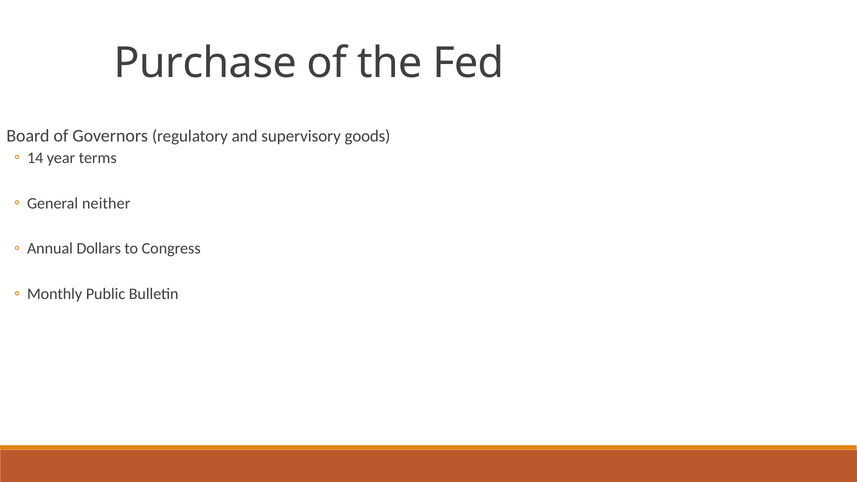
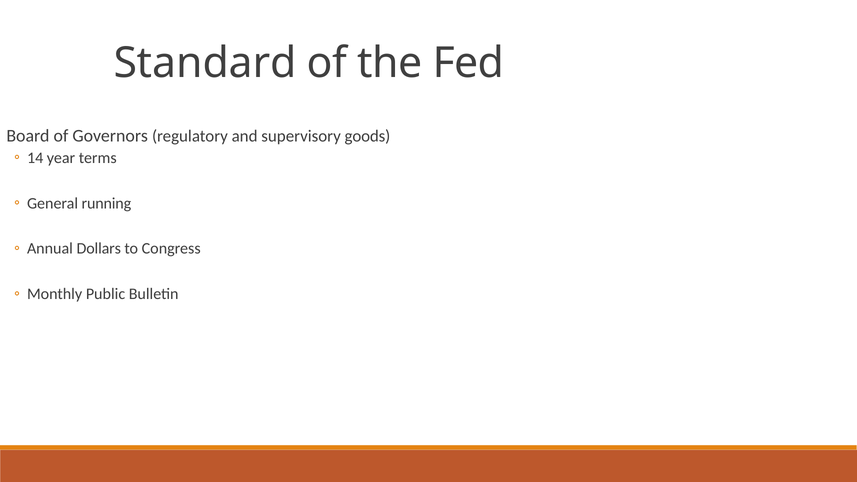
Purchase: Purchase -> Standard
neither: neither -> running
